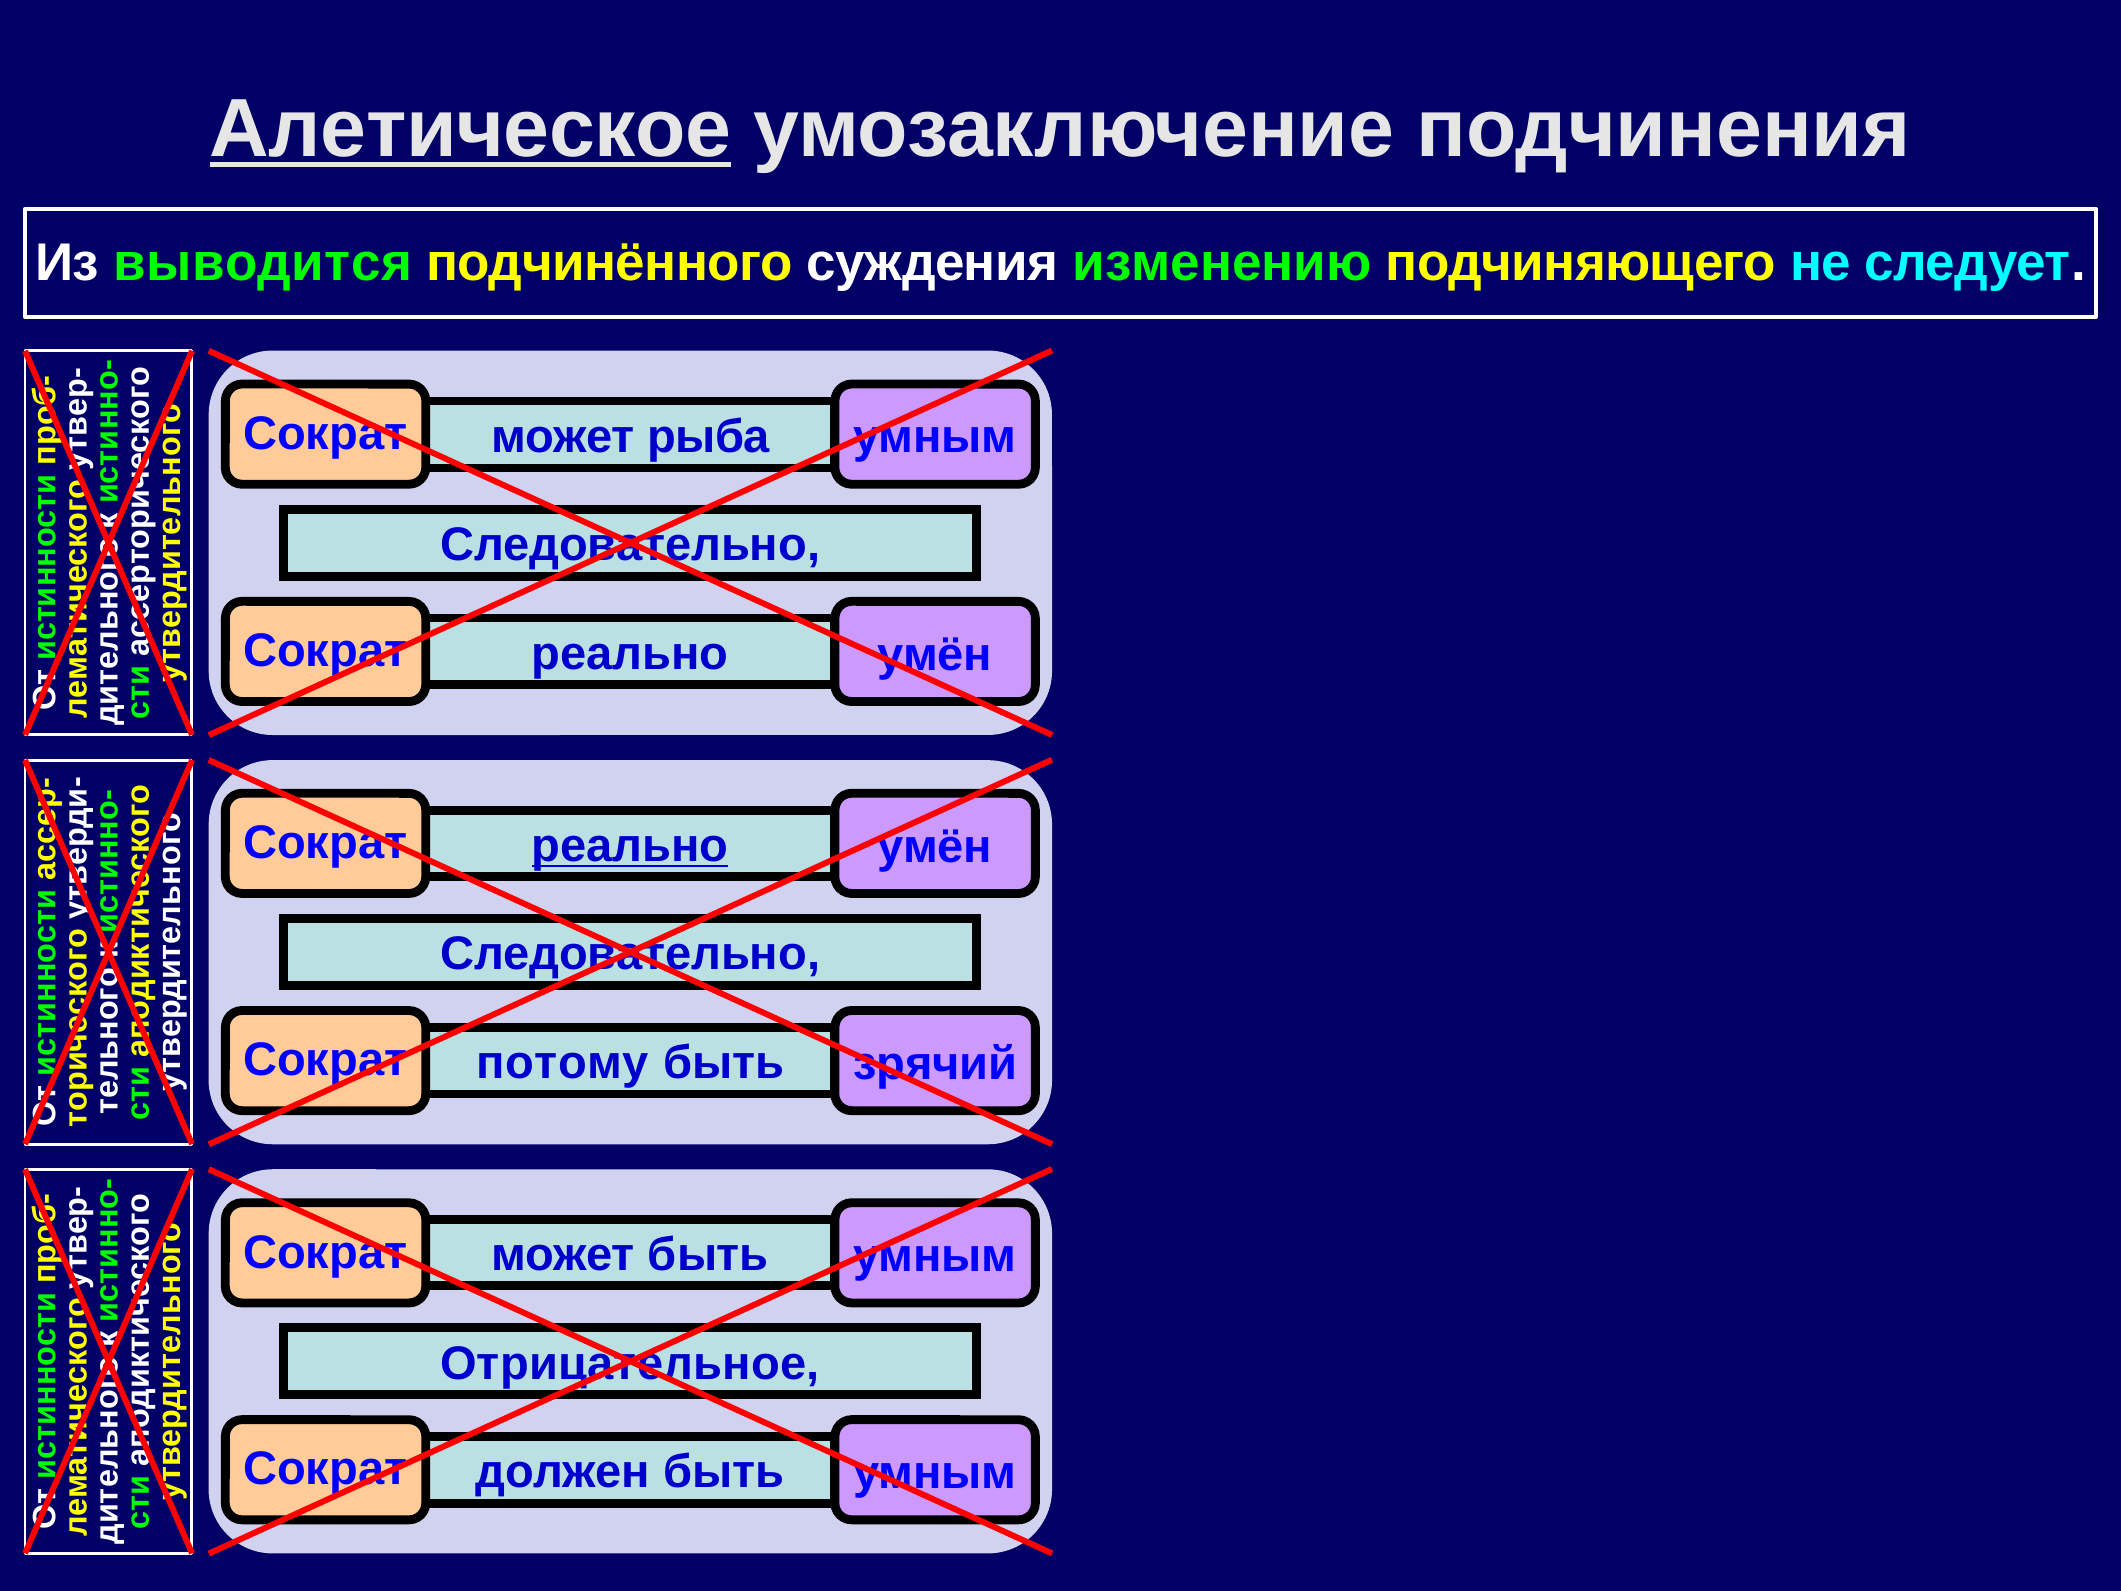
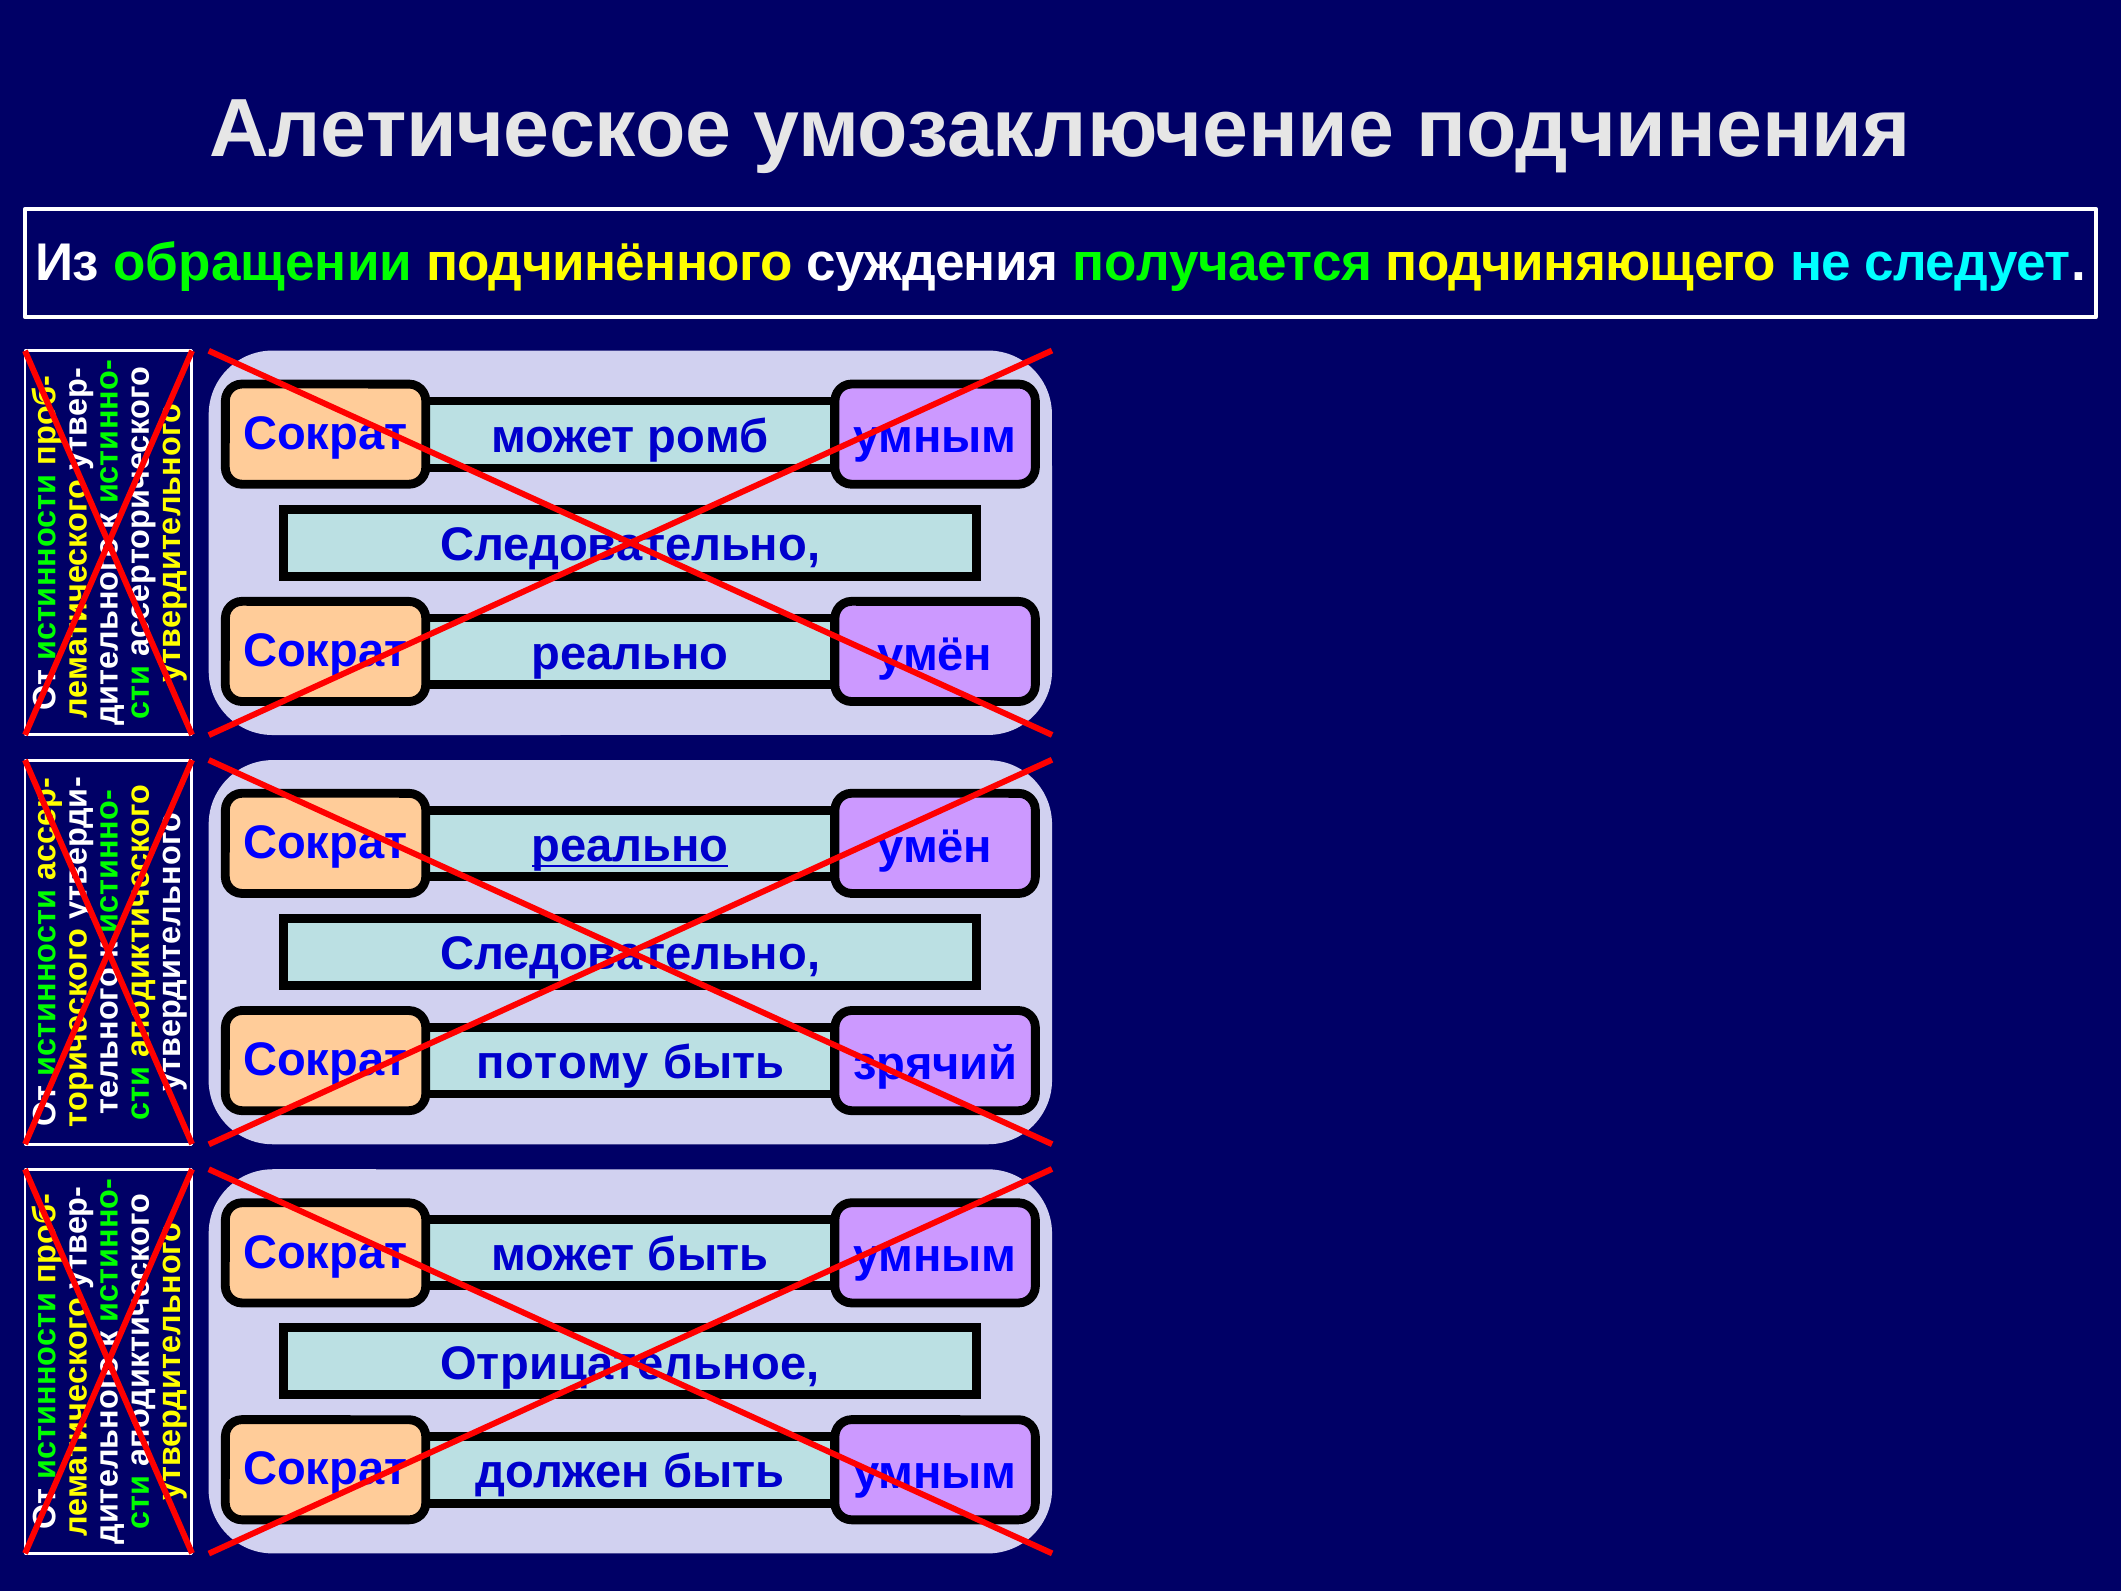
Алетическое underline: present -> none
выводится: выводится -> обращении
изменению: изменению -> получается
рыба: рыба -> ромб
